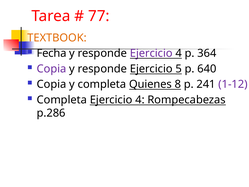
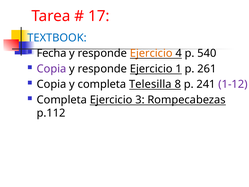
77: 77 -> 17
TEXTBOOK colour: orange -> blue
Ejercicio at (151, 53) colour: purple -> orange
364: 364 -> 540
5: 5 -> 1
640: 640 -> 261
Quienes: Quienes -> Telesilla
Completa Ejercicio 4: 4 -> 3
p.286: p.286 -> p.112
